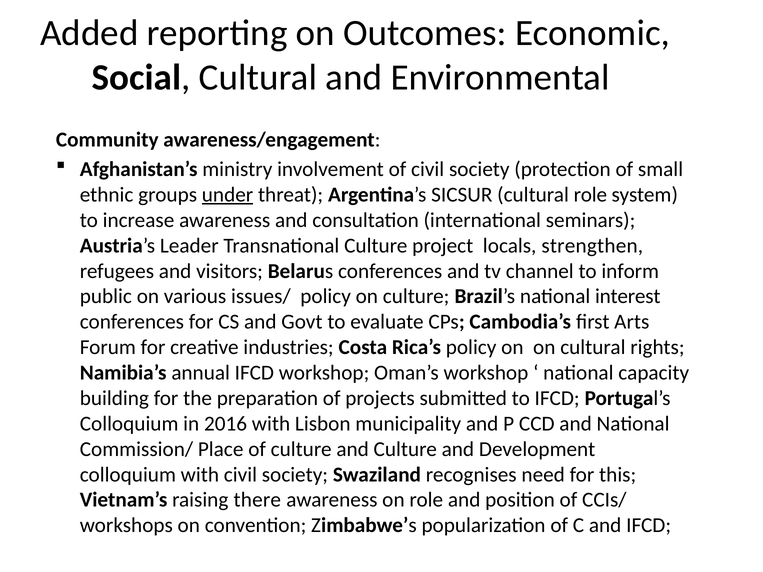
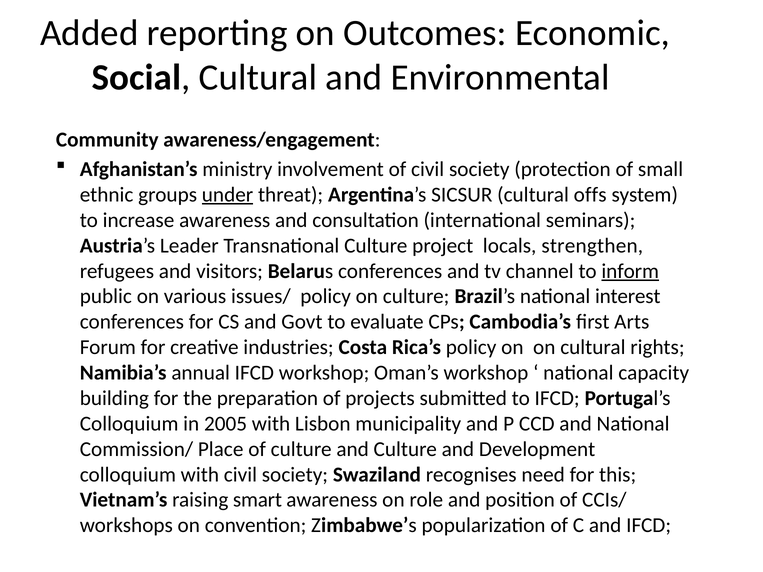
cultural role: role -> offs
inform underline: none -> present
2016: 2016 -> 2005
there: there -> smart
